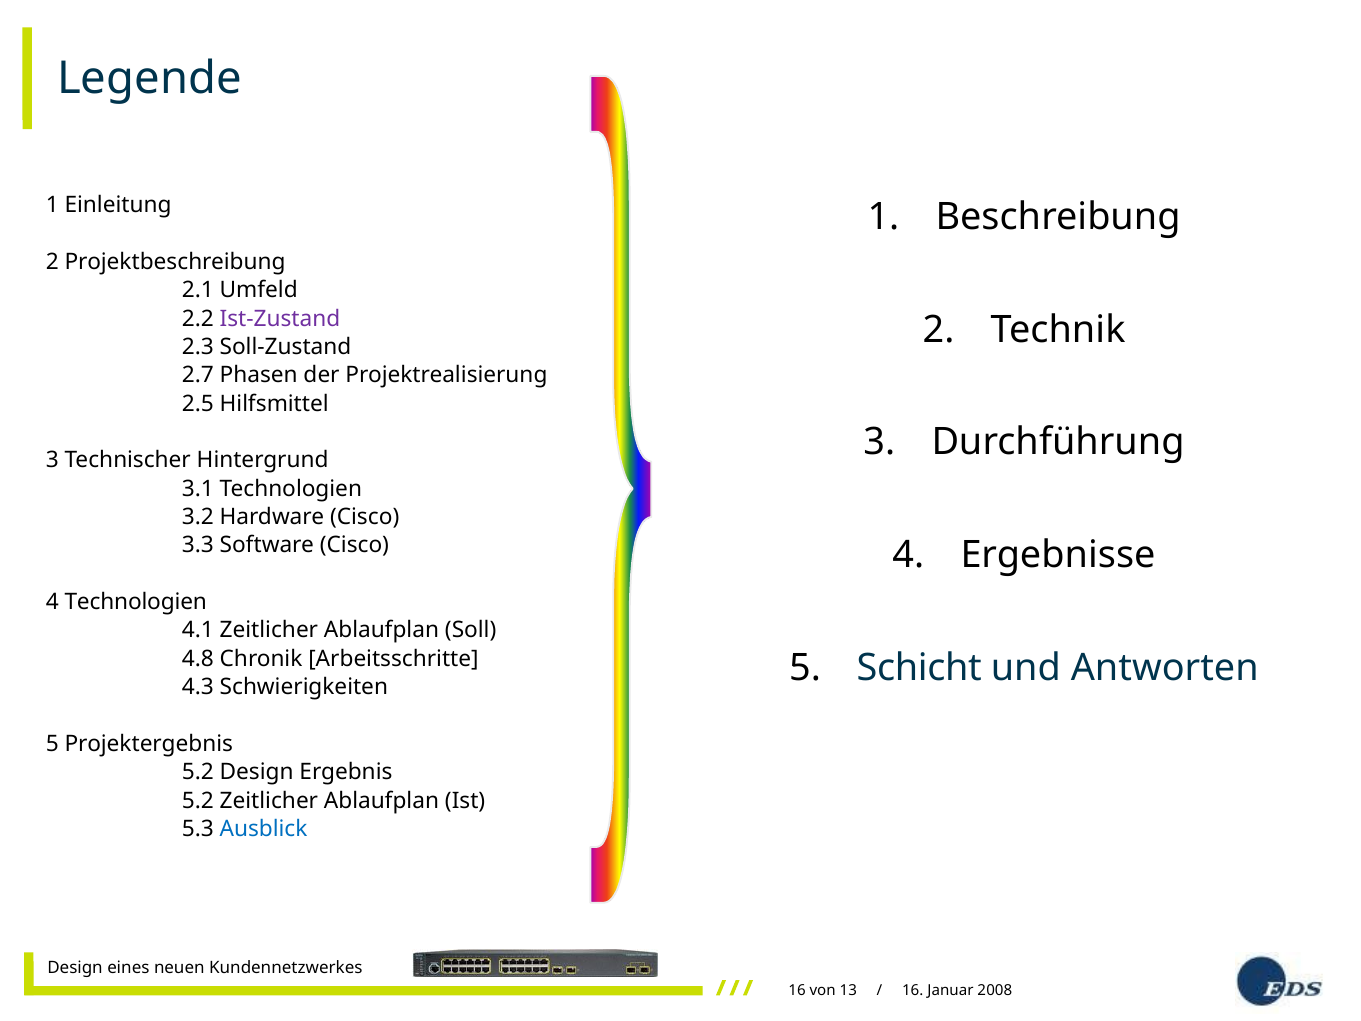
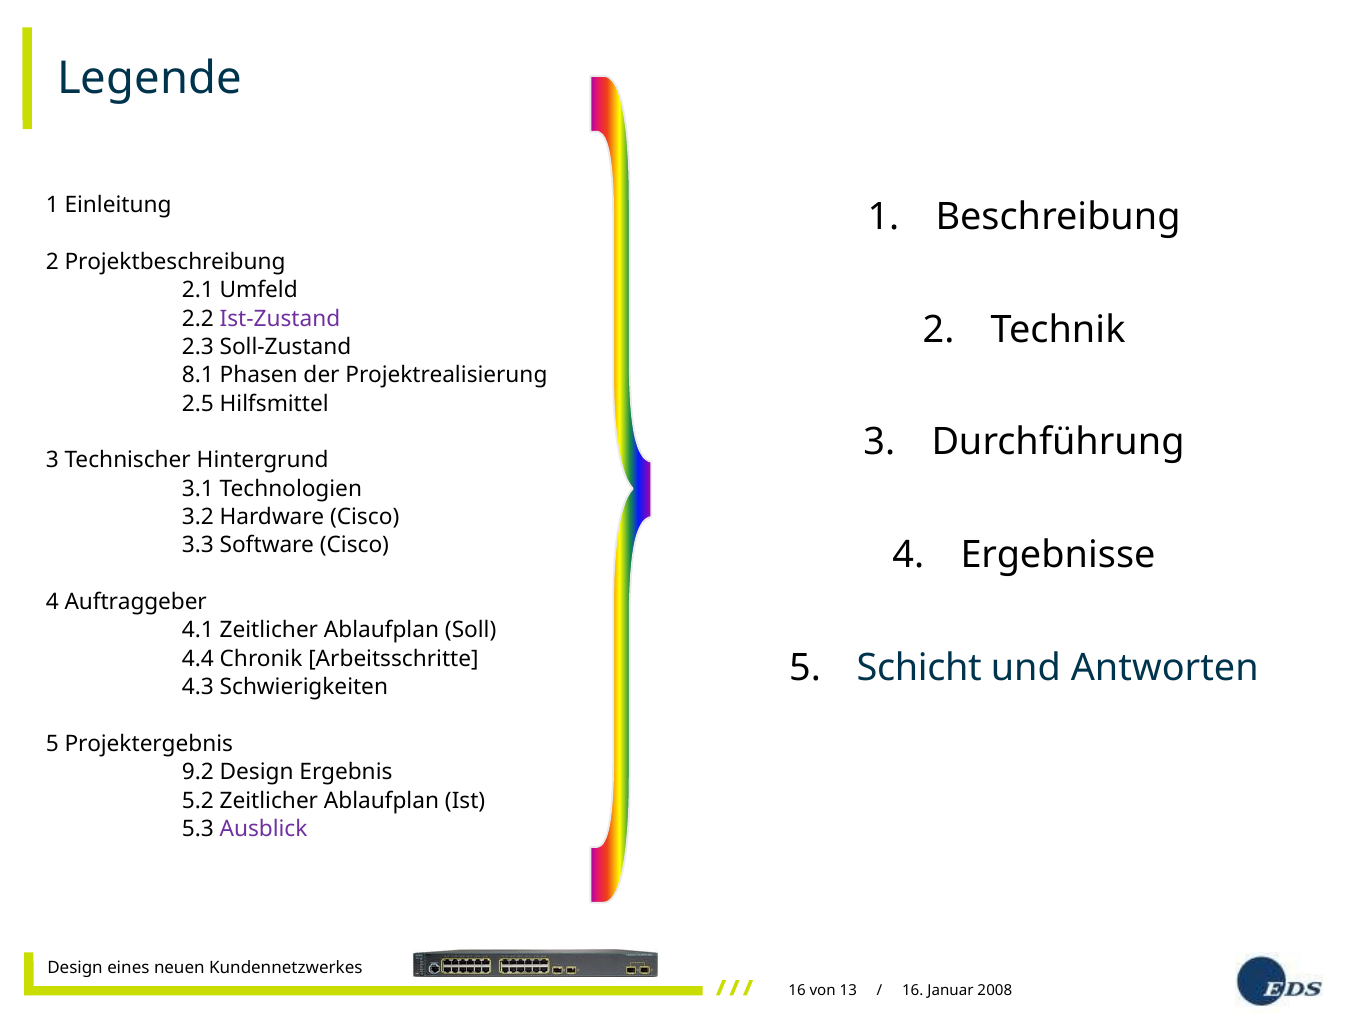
2.7: 2.7 -> 8.1
4 Technologien: Technologien -> Auftraggeber
4.8: 4.8 -> 4.4
5.2 at (198, 772): 5.2 -> 9.2
Ausblick colour: blue -> purple
